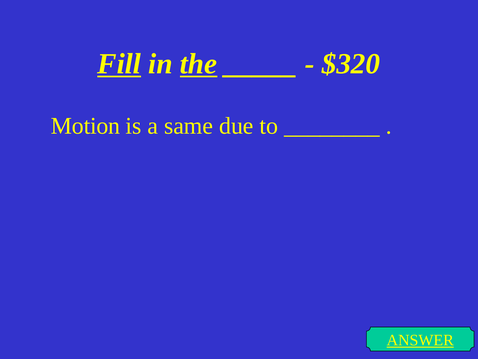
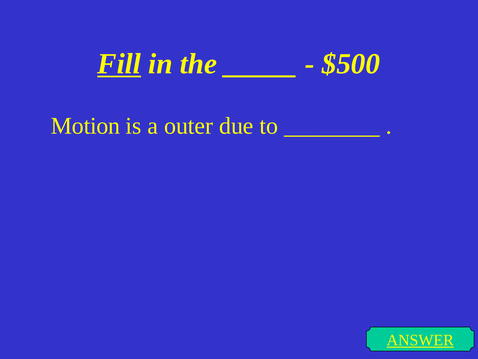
the underline: present -> none
$320: $320 -> $500
same: same -> outer
